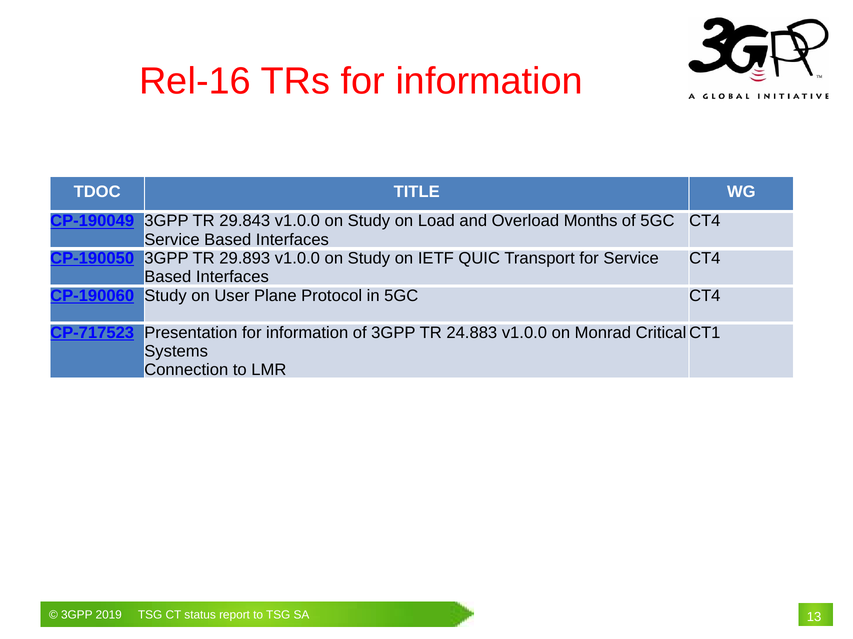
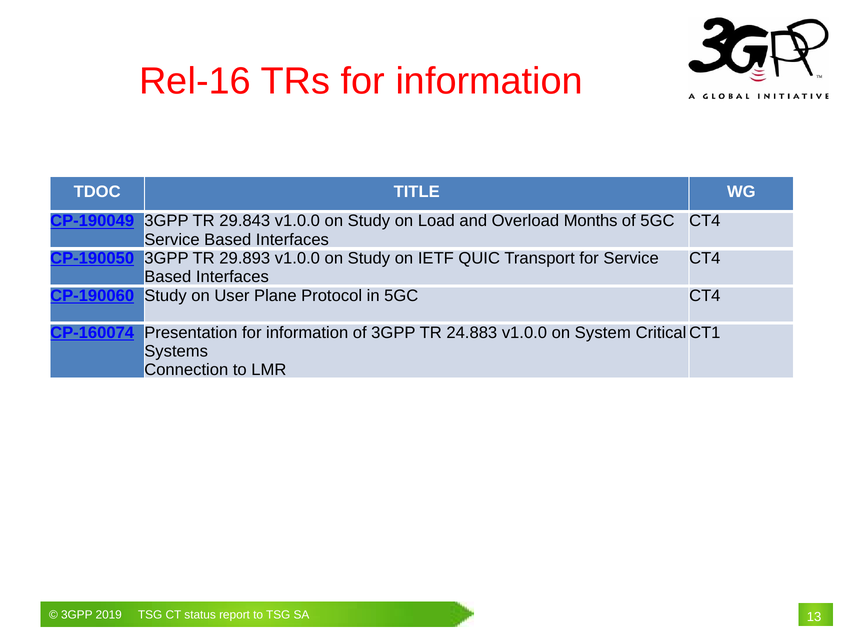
CP-717523: CP-717523 -> CP-160074
Monrad: Monrad -> System
